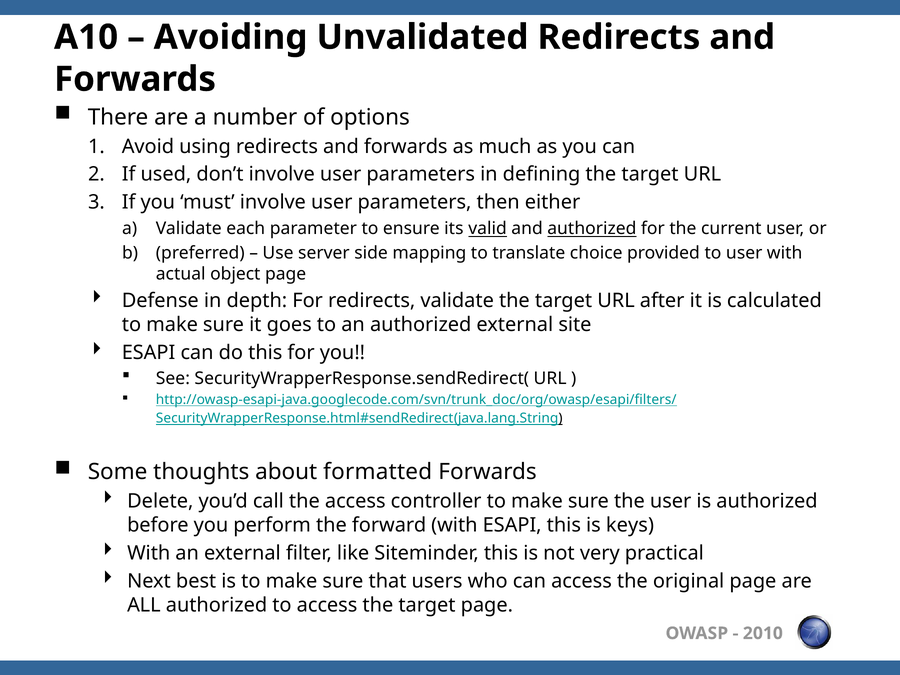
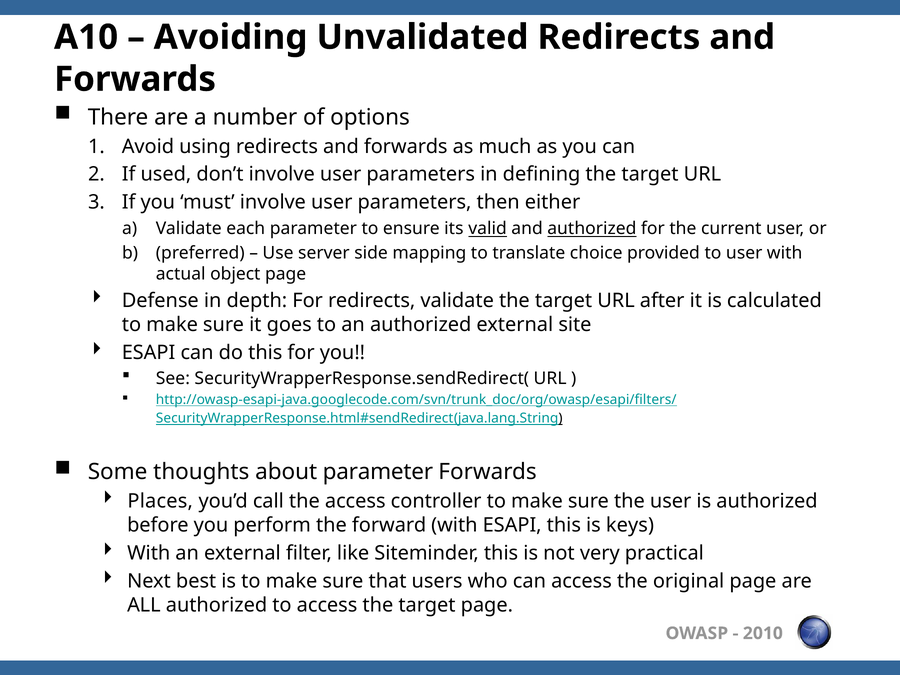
about formatted: formatted -> parameter
Delete: Delete -> Places
